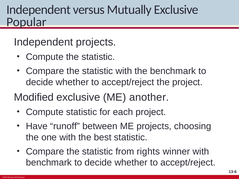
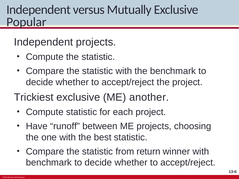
Modified: Modified -> Trickiest
rights: rights -> return
